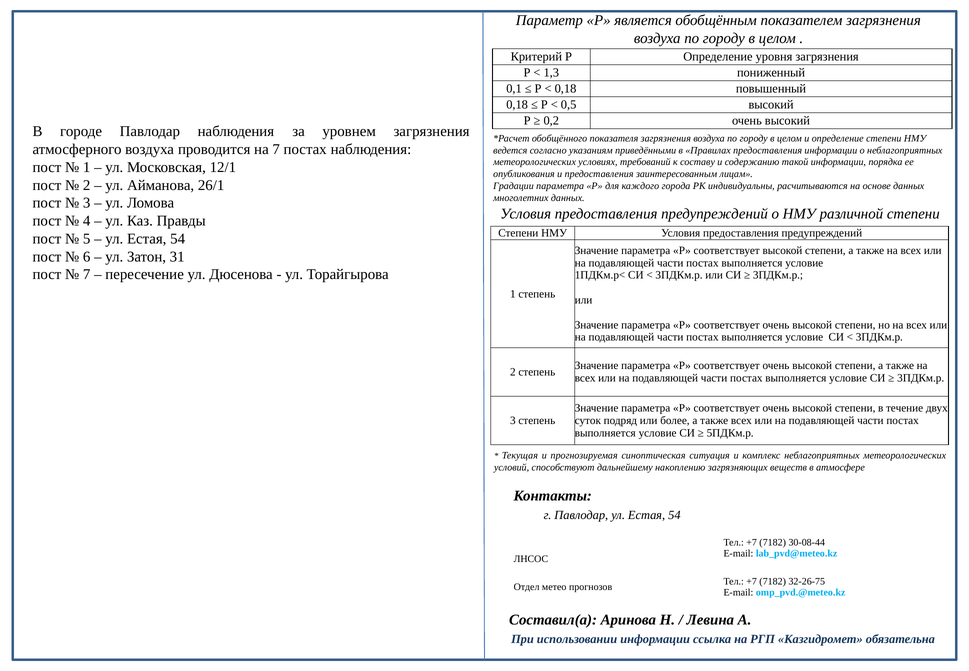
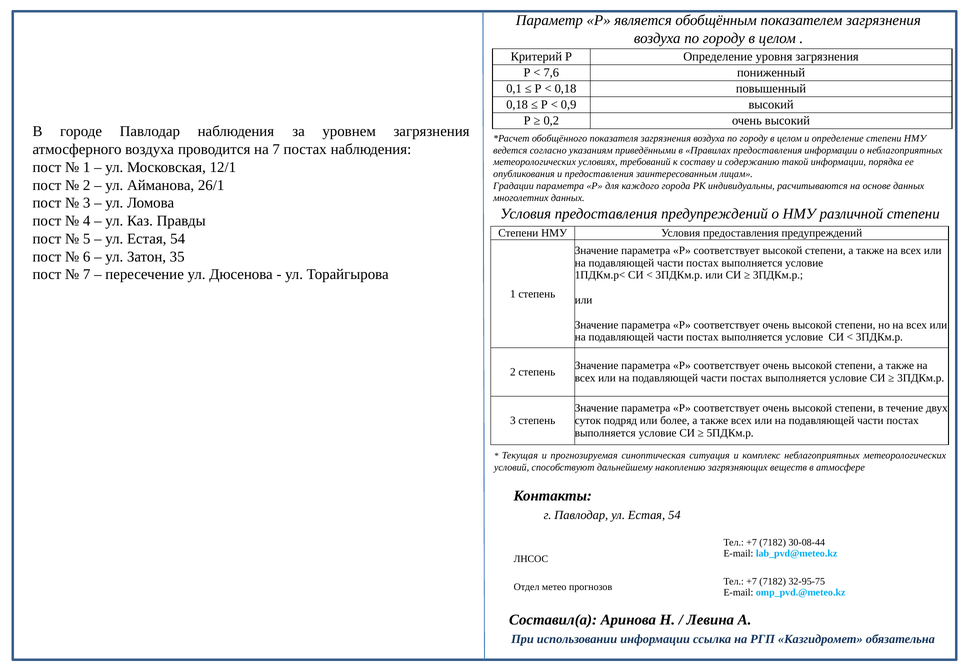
1,3: 1,3 -> 7,6
0,5: 0,5 -> 0,9
31: 31 -> 35
32-26-75: 32-26-75 -> 32-95-75
